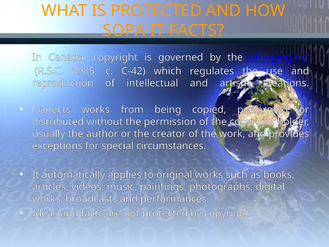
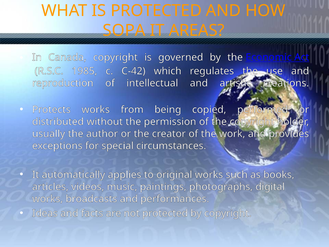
IT FACTS: FACTS -> AREAS
Infringing: Infringing -> Economic
